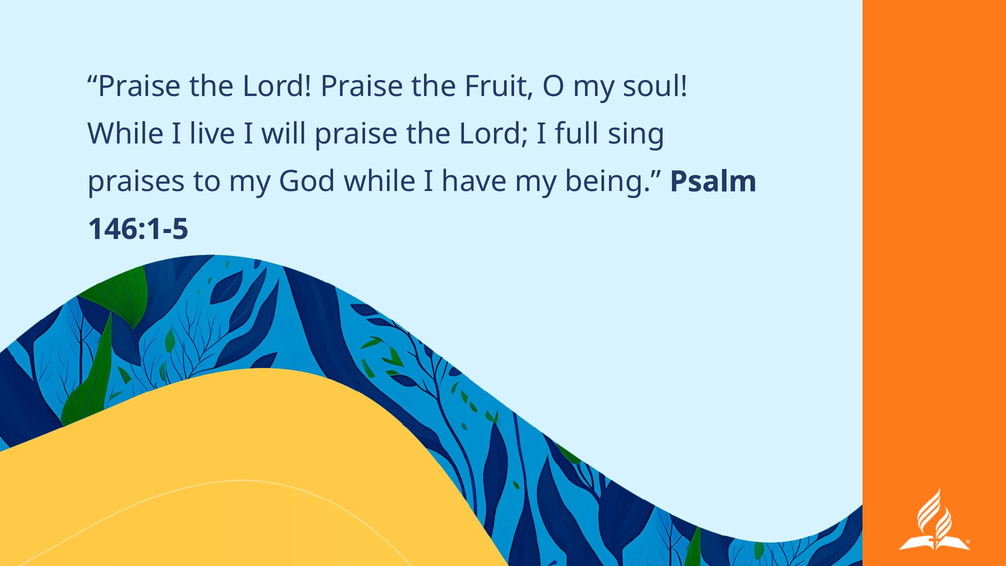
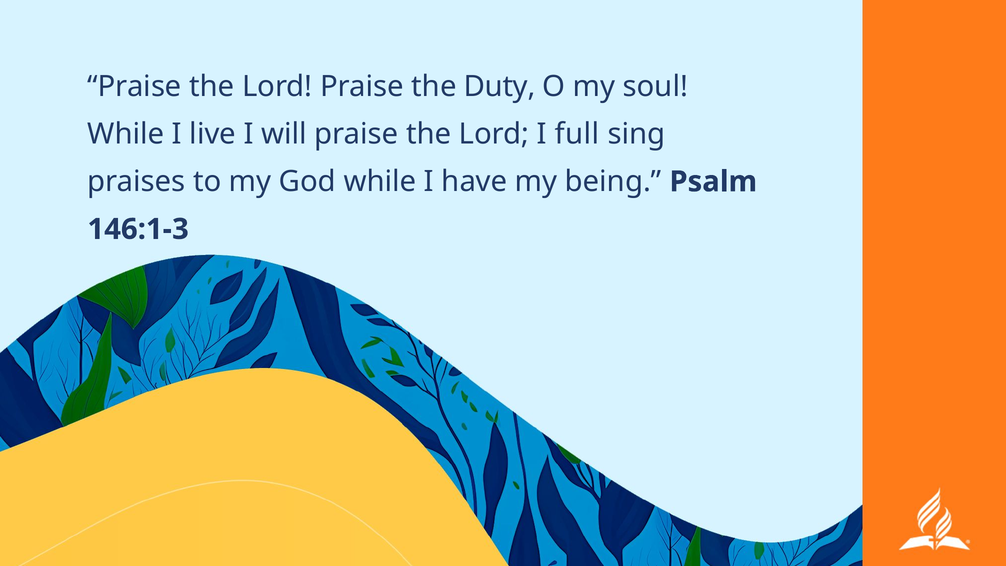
Fruit: Fruit -> Duty
146:1-5: 146:1-5 -> 146:1-3
